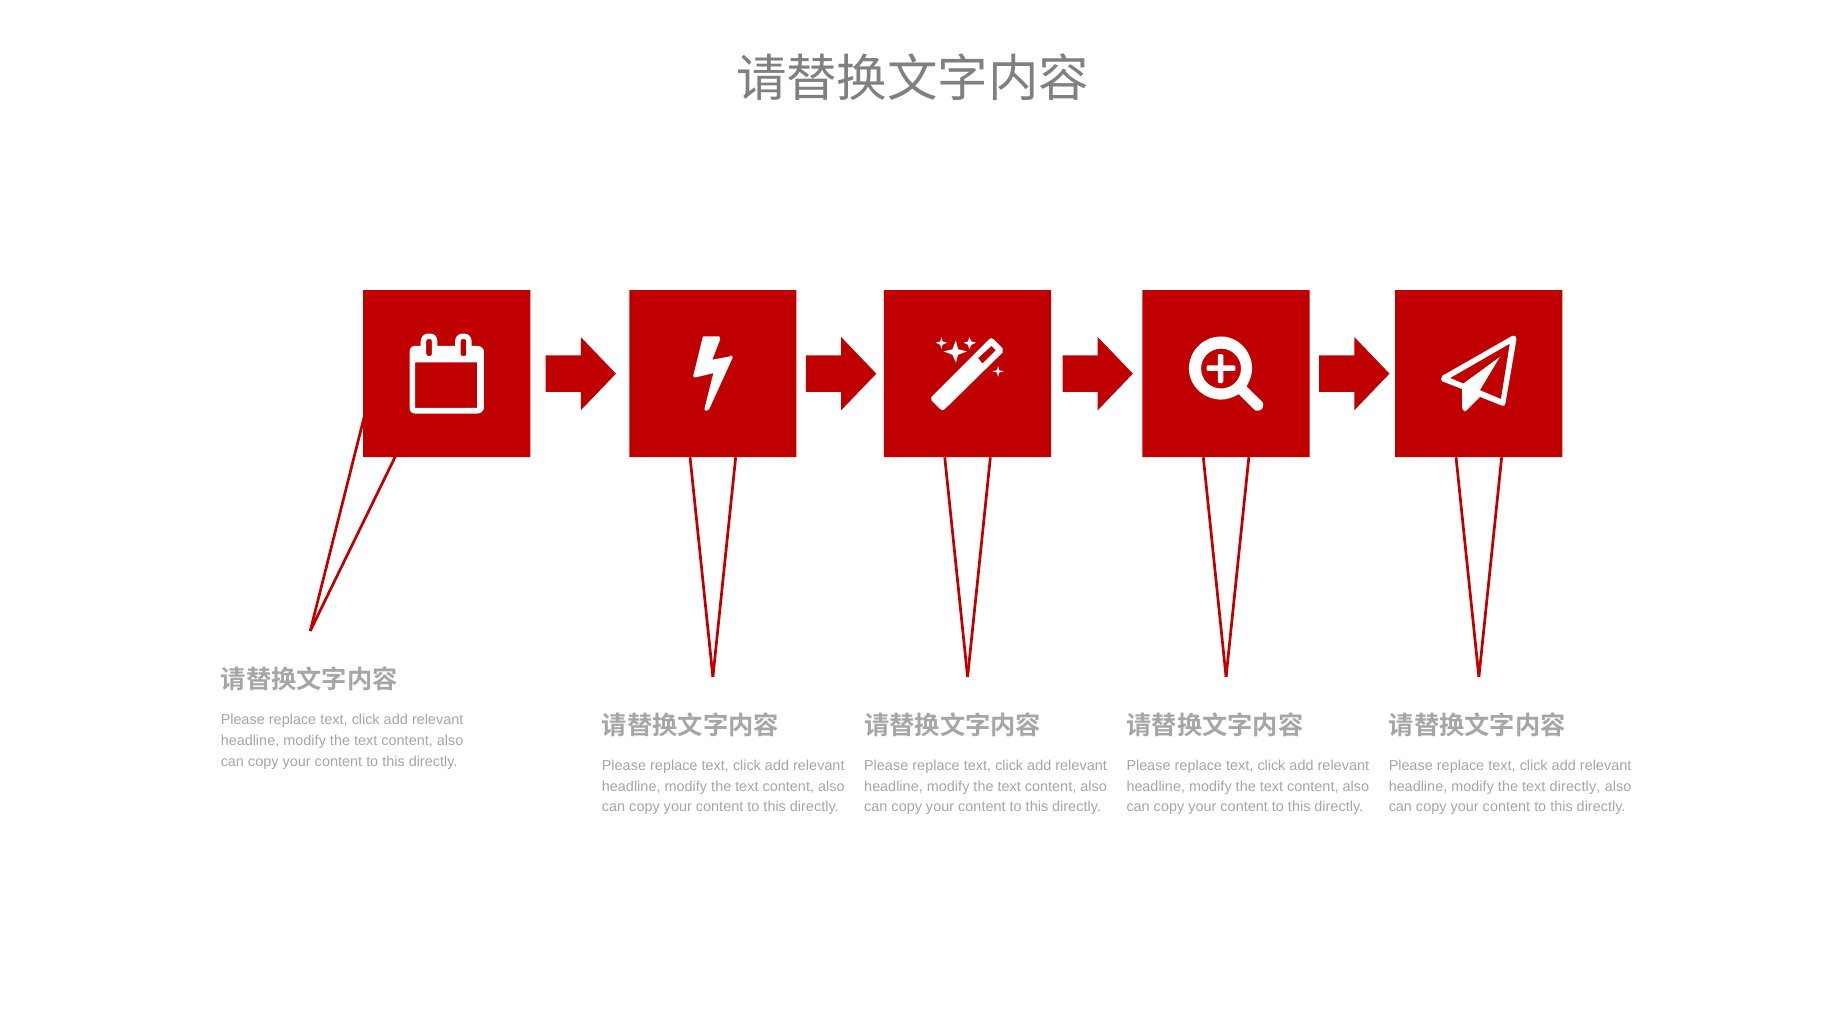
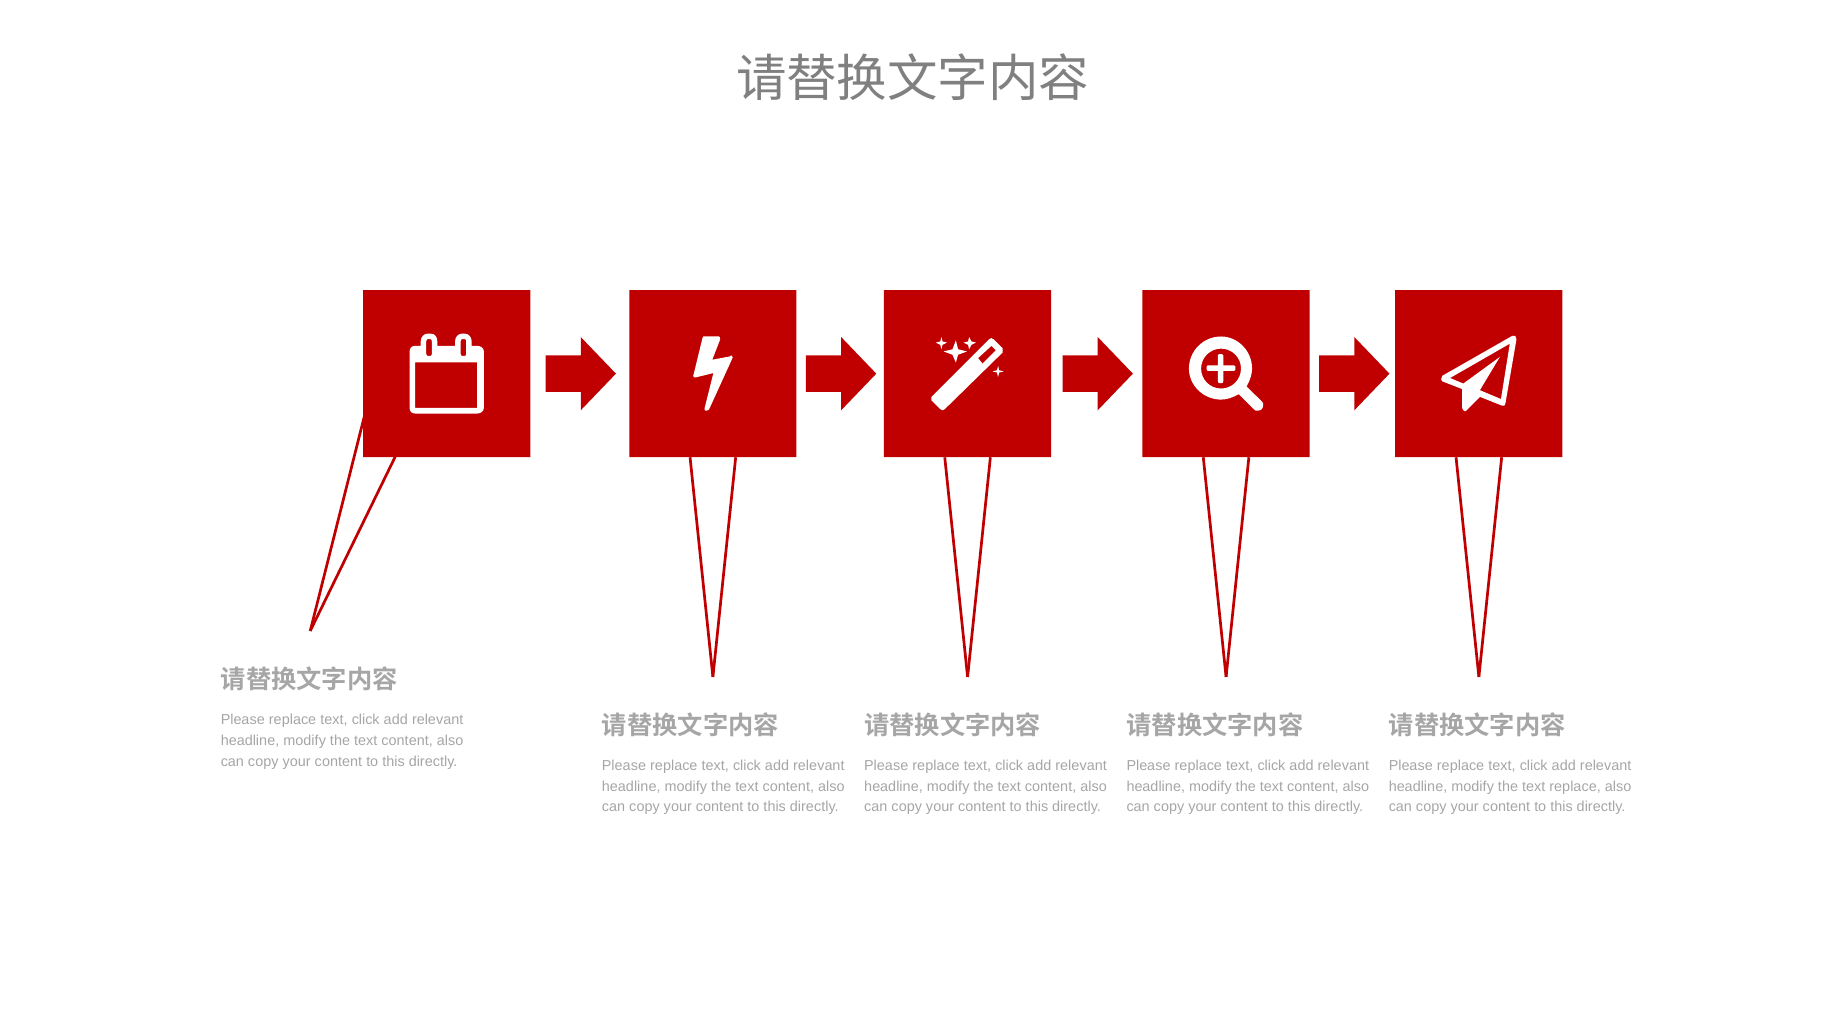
text directly: directly -> replace
